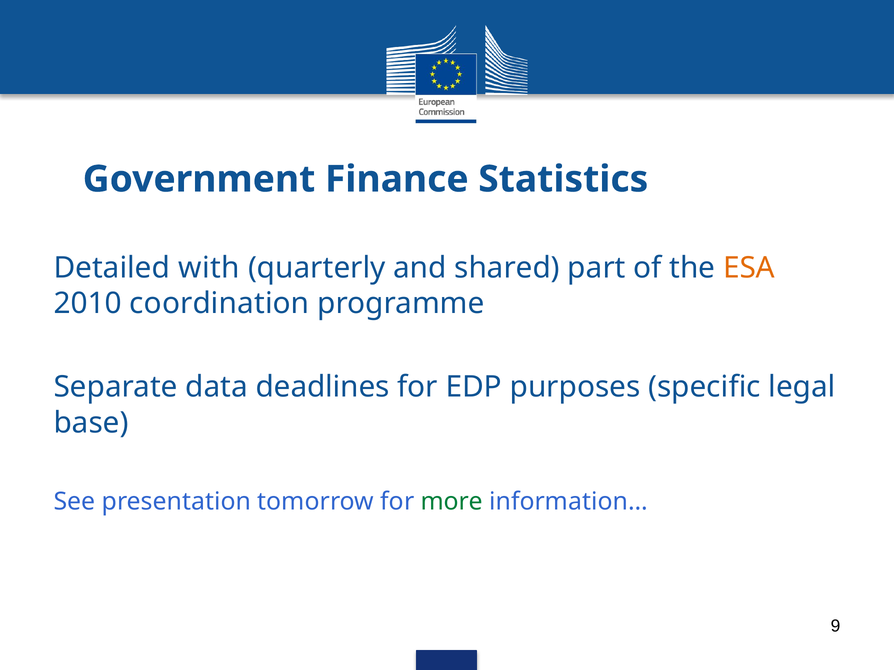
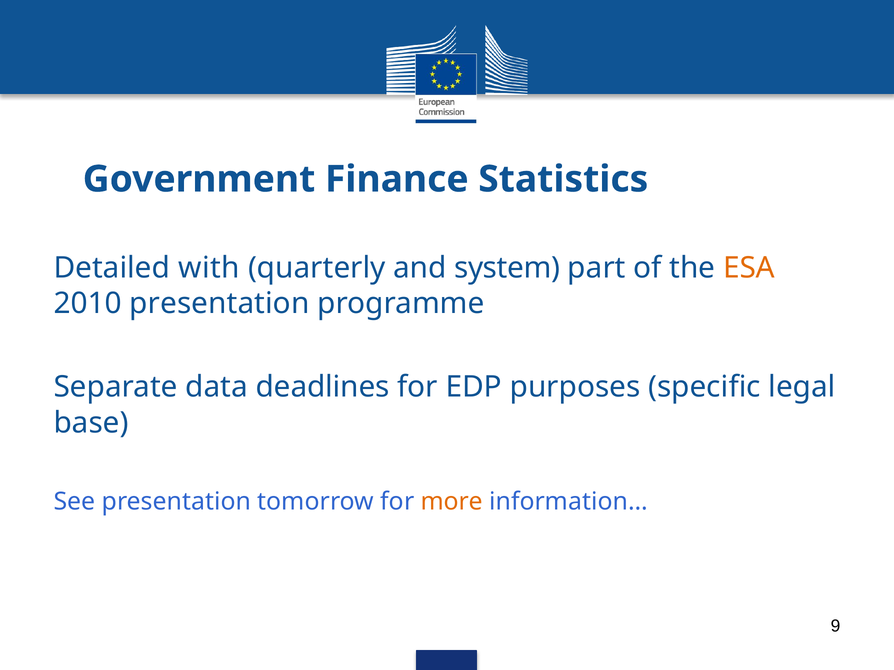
shared: shared -> system
2010 coordination: coordination -> presentation
more colour: green -> orange
